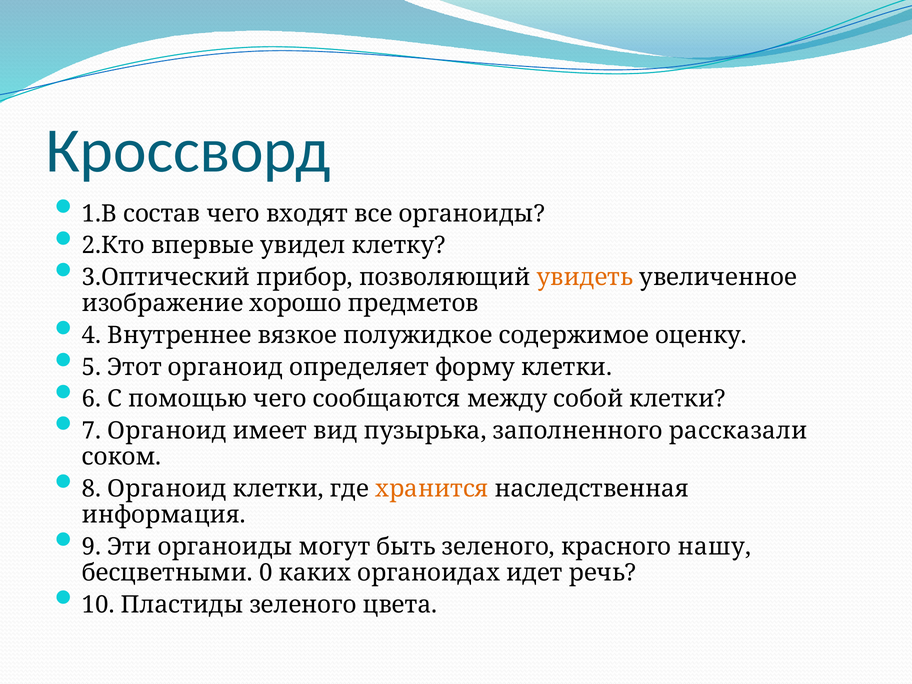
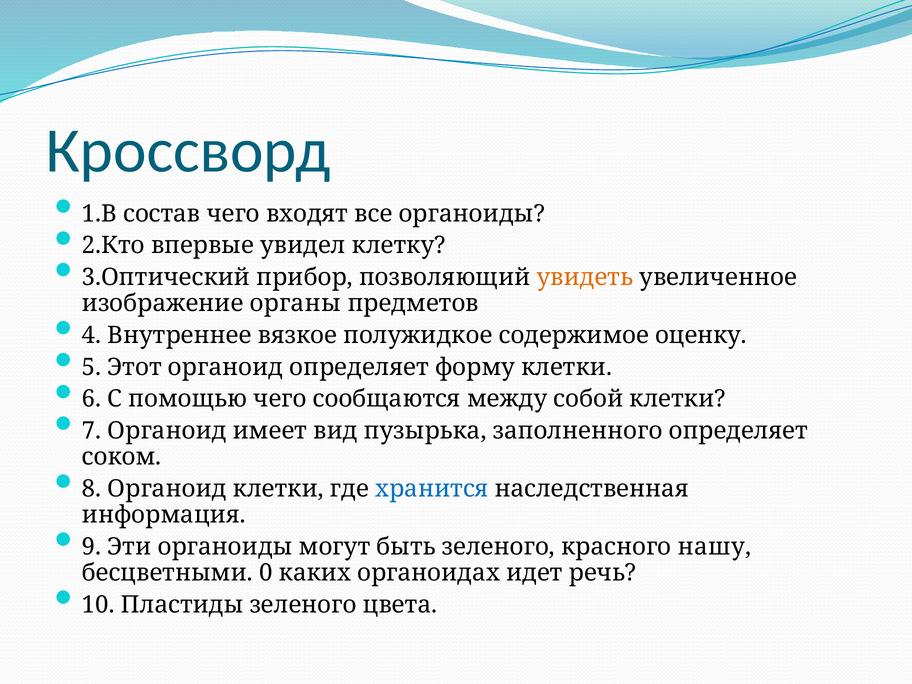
хорошо: хорошо -> органы
заполненного рассказали: рассказали -> определяет
хранится colour: orange -> blue
